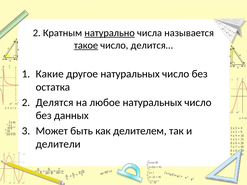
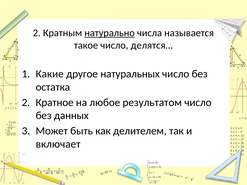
такое underline: present -> none
делится…: делится… -> делятся…
Делятся: Делятся -> Кратное
любое натуральных: натуральных -> результатом
делители: делители -> включает
